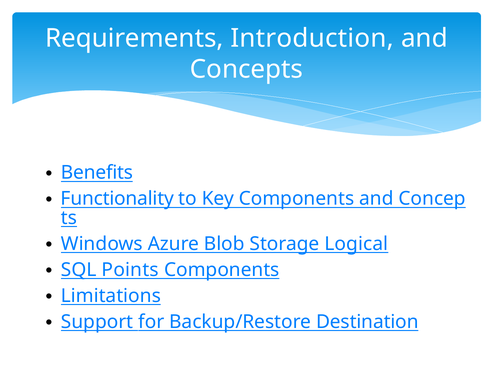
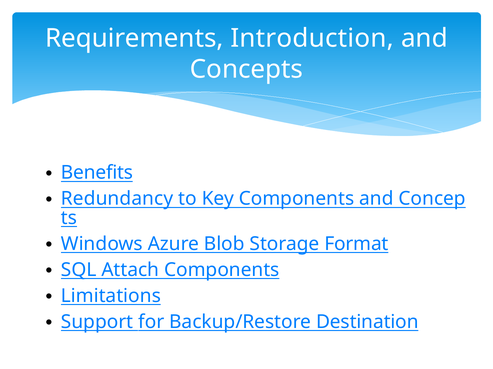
Functionality: Functionality -> Redundancy
Logical: Logical -> Format
Points: Points -> Attach
